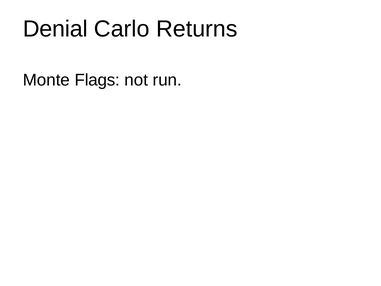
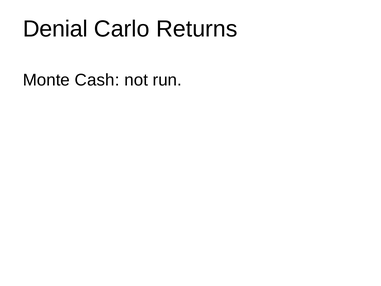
Flags: Flags -> Cash
